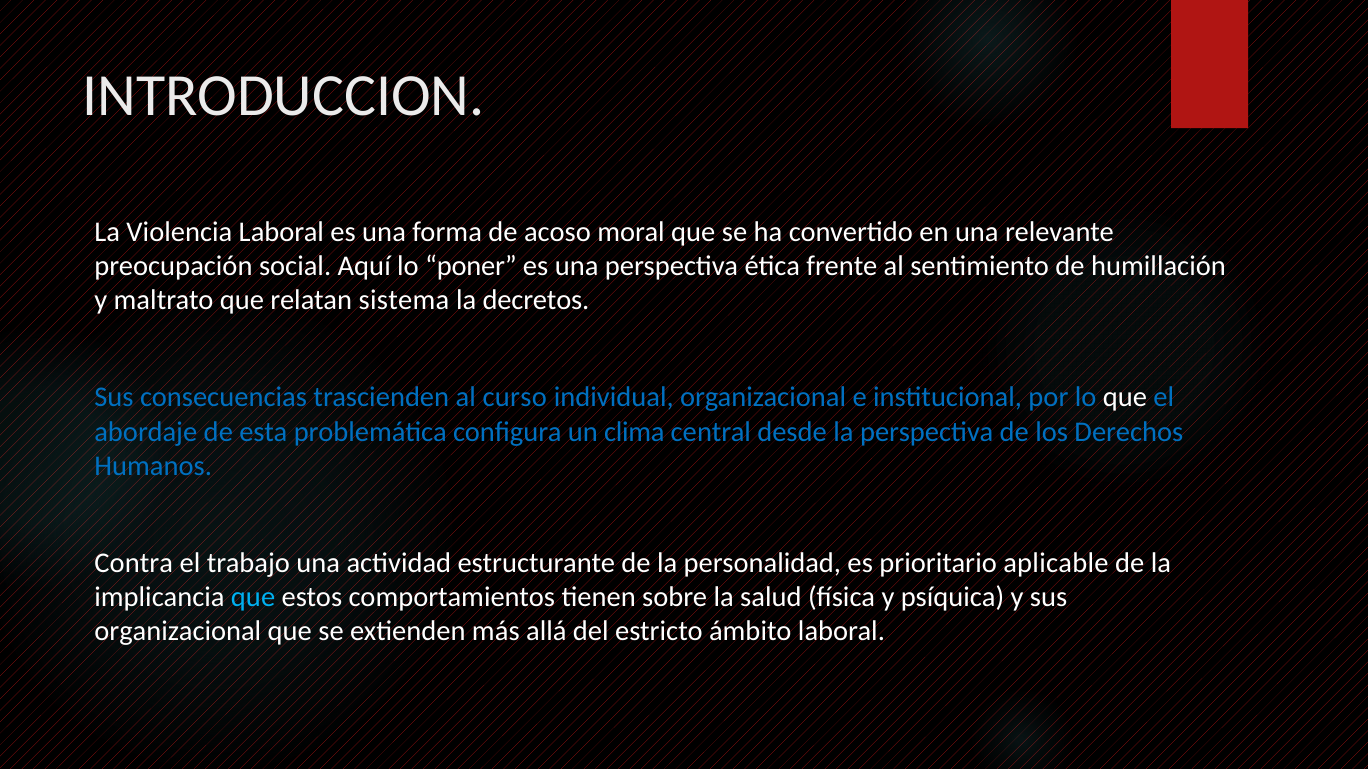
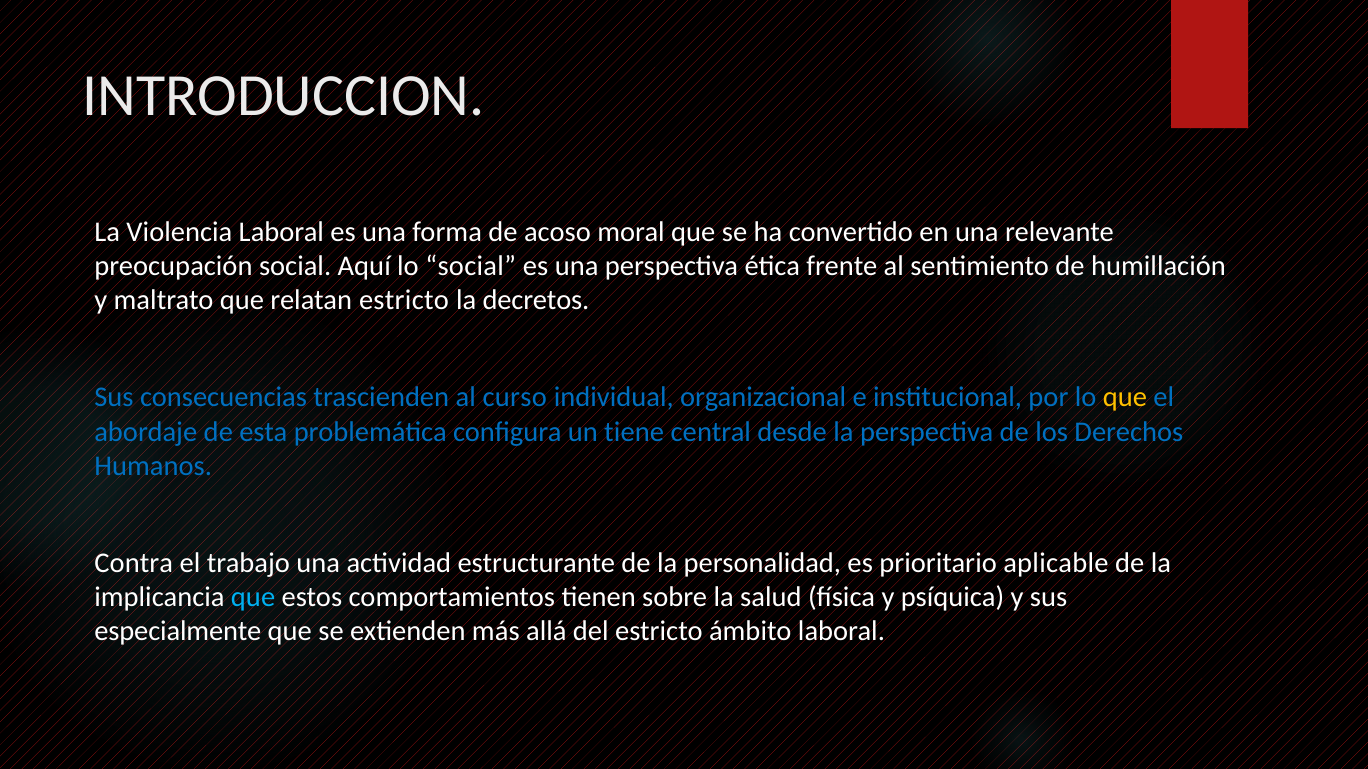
lo poner: poner -> social
relatan sistema: sistema -> estricto
que at (1125, 398) colour: white -> yellow
clima: clima -> tiene
organizacional at (178, 632): organizacional -> especialmente
